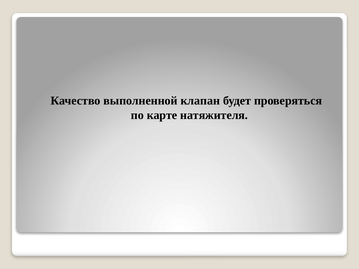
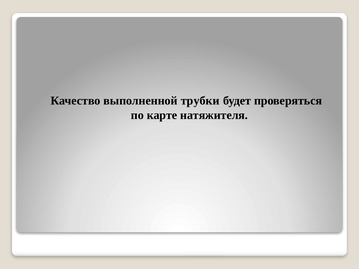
клапан: клапан -> трубки
